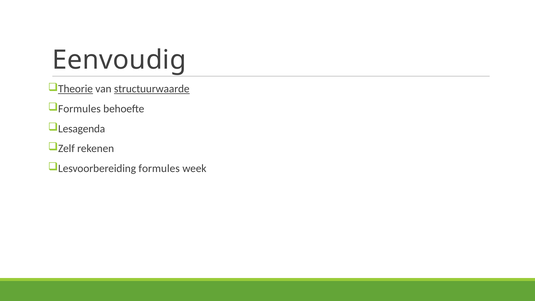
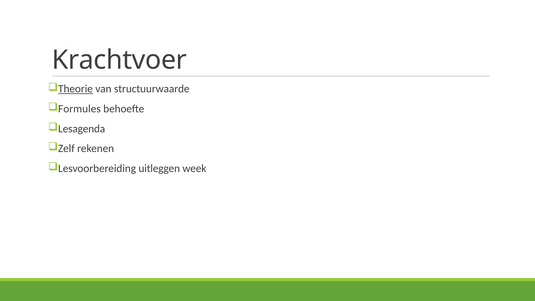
Eenvoudig: Eenvoudig -> Krachtvoer
structuurwaarde underline: present -> none
Lesvoorbereiding formules: formules -> uitleggen
